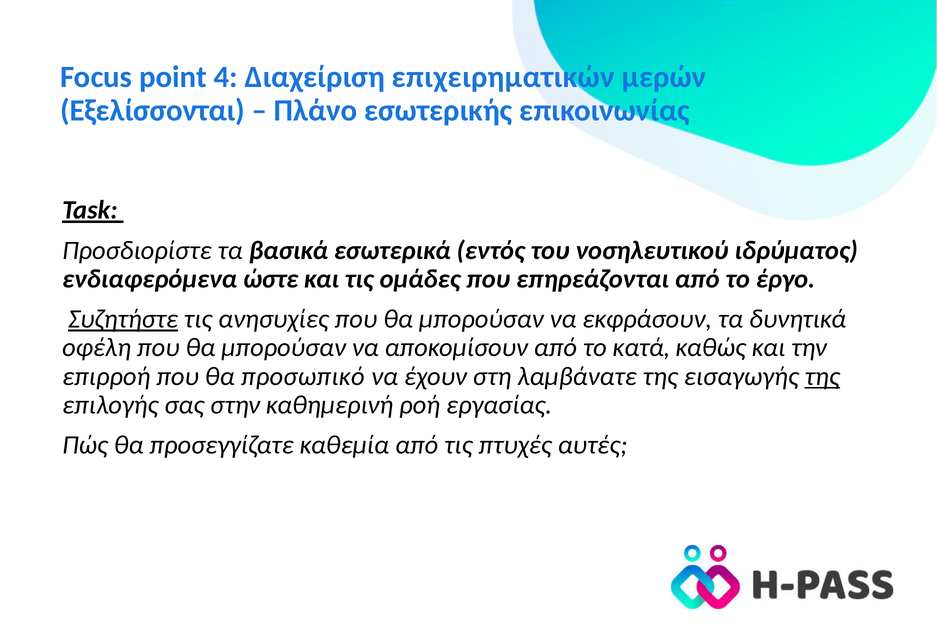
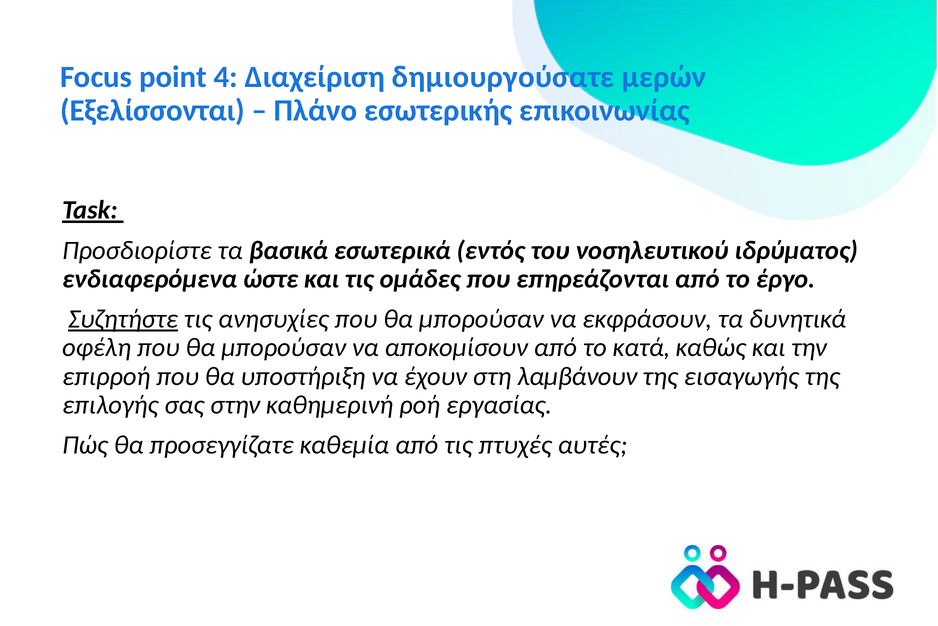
επιχειρηματικών: επιχειρηματικών -> δημιουργούσατε
προσωπικό: προσωπικό -> υποστήριξη
λαμβάνατε: λαμβάνατε -> λαμβάνουν
της at (822, 376) underline: present -> none
